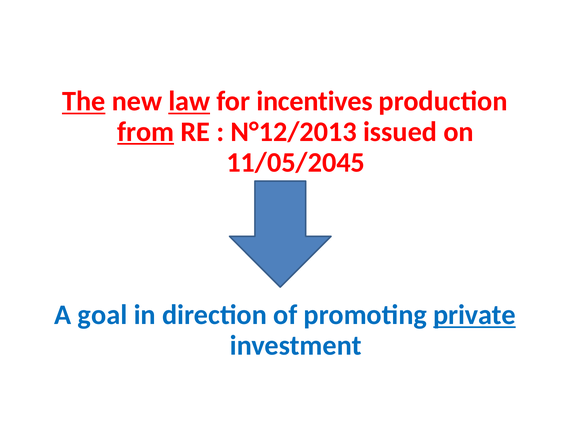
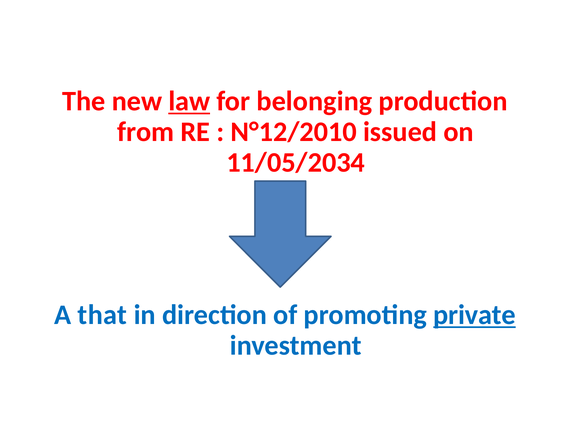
The underline: present -> none
incentives: incentives -> belonging
from underline: present -> none
N°12/2013: N°12/2013 -> N°12/2010
11/05/2045: 11/05/2045 -> 11/05/2034
goal: goal -> that
